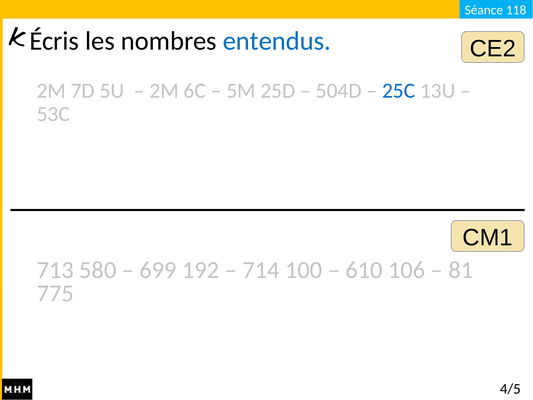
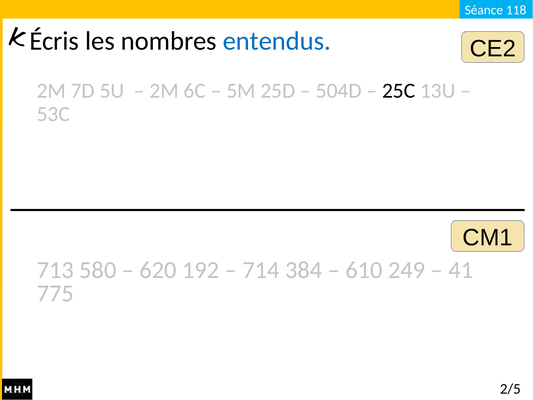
25C colour: blue -> black
699: 699 -> 620
100: 100 -> 384
106: 106 -> 249
81: 81 -> 41
4/5: 4/5 -> 2/5
